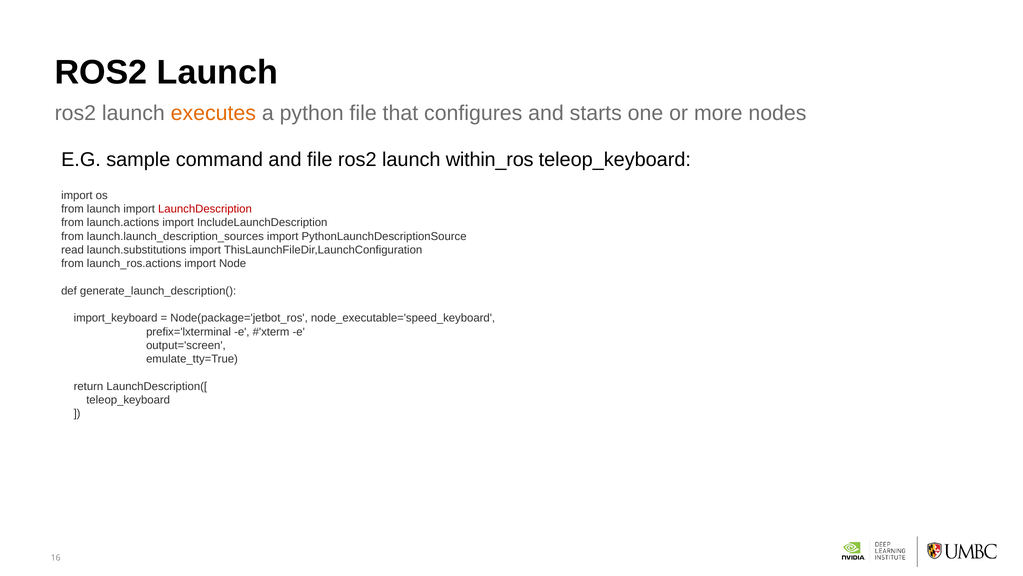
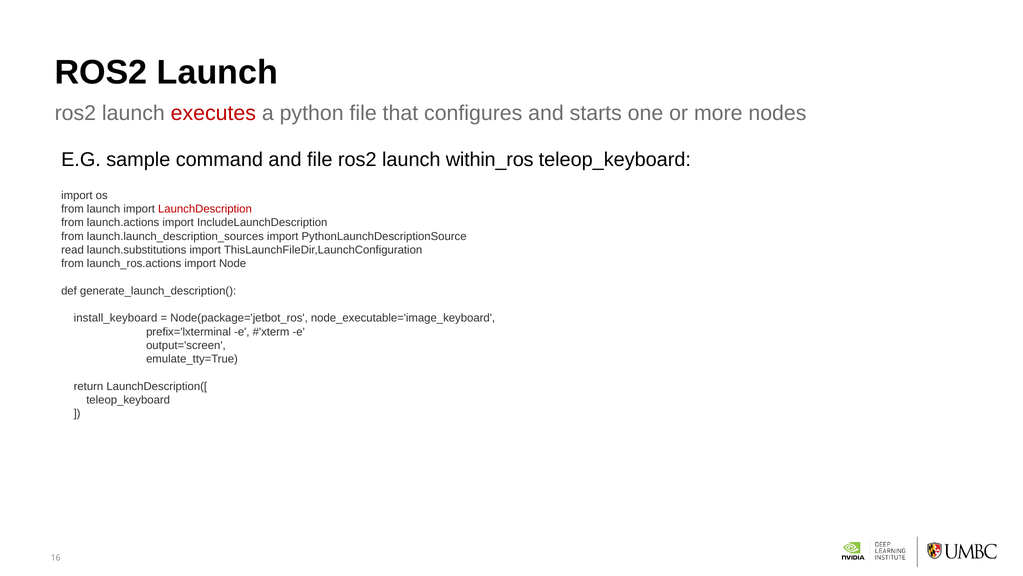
executes colour: orange -> red
import_keyboard: import_keyboard -> install_keyboard
node_executable='speed_keyboard: node_executable='speed_keyboard -> node_executable='image_keyboard
